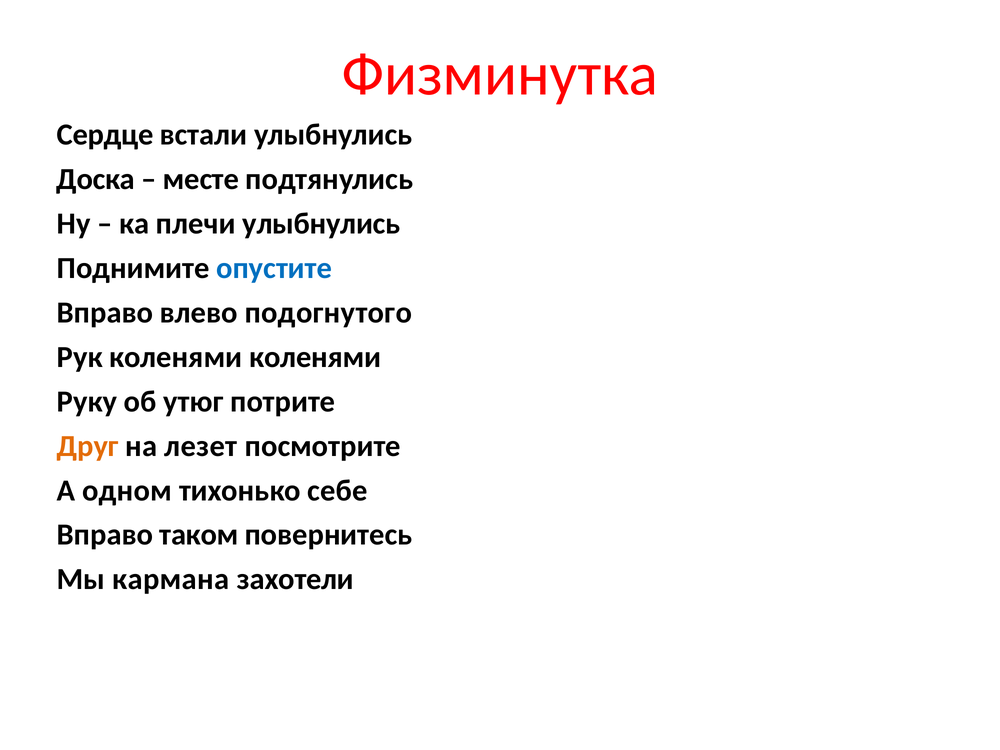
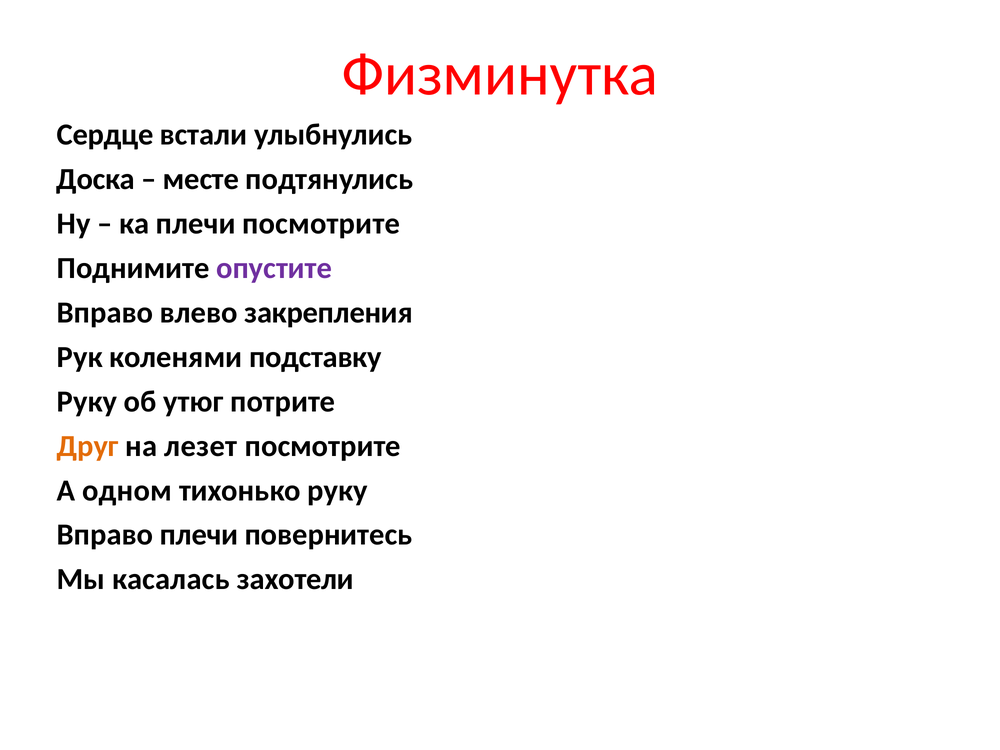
плечи улыбнулись: улыбнулись -> посмотрите
опустите colour: blue -> purple
подогнутого: подогнутого -> закрепления
коленями коленями: коленями -> подставку
тихонько себе: себе -> руку
Вправо таком: таком -> плечи
кармана: кармана -> касалась
